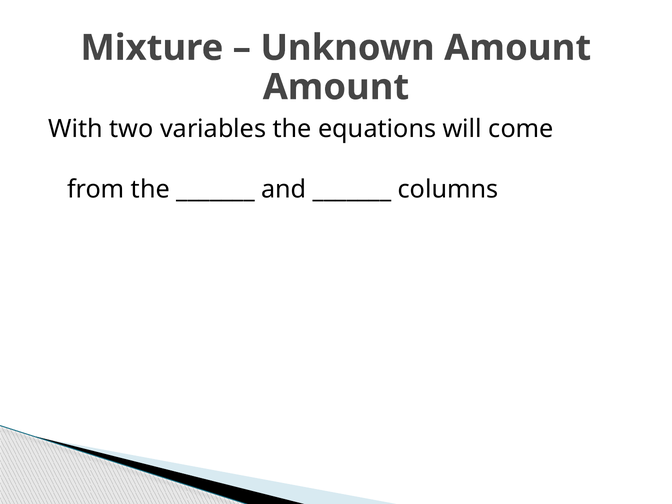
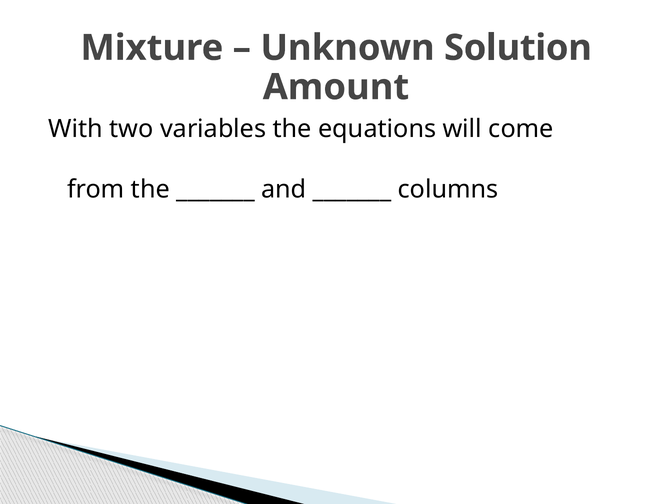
Unknown Amount: Amount -> Solution
